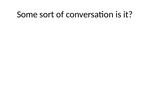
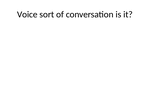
Some: Some -> Voice
